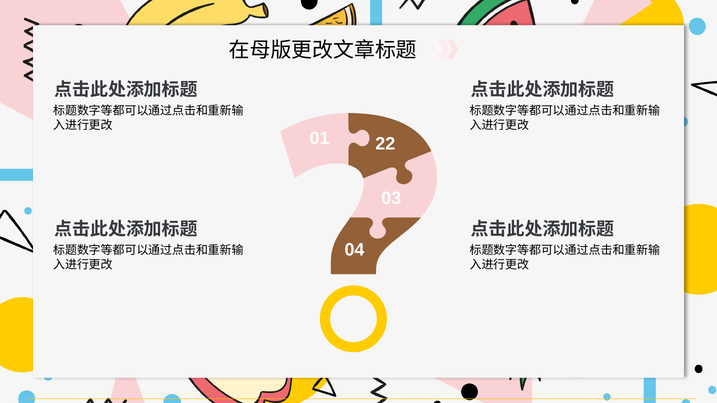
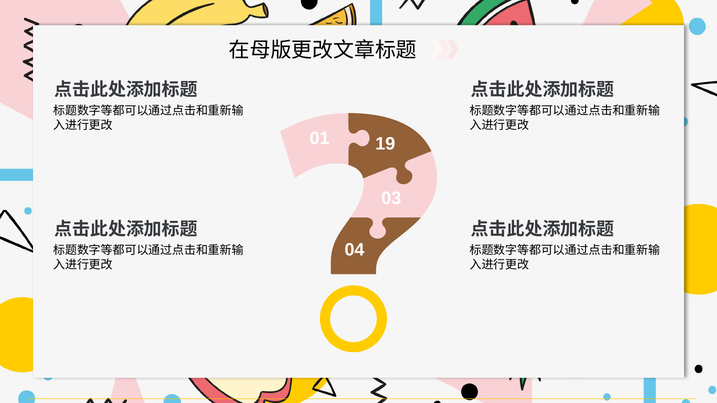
22: 22 -> 19
